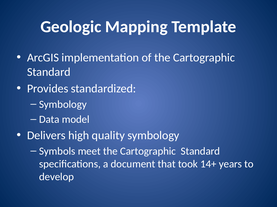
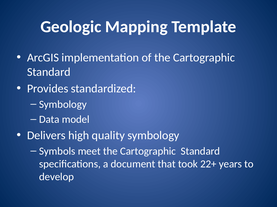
14+: 14+ -> 22+
